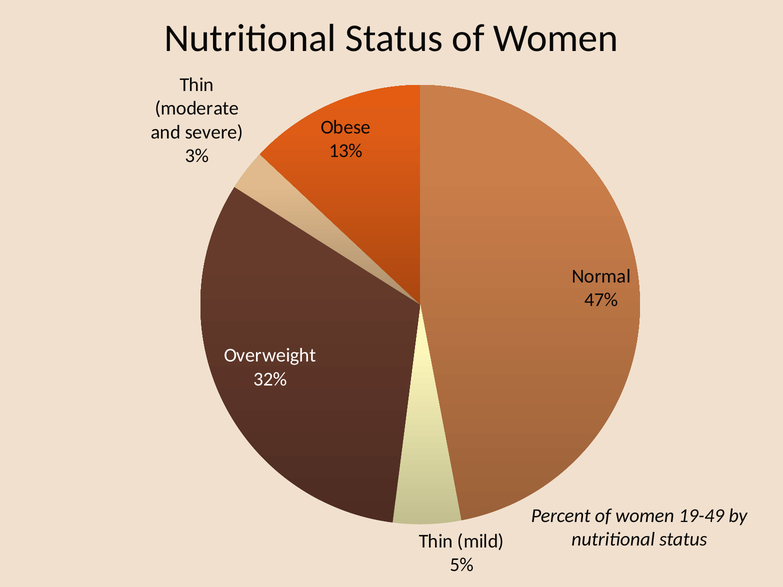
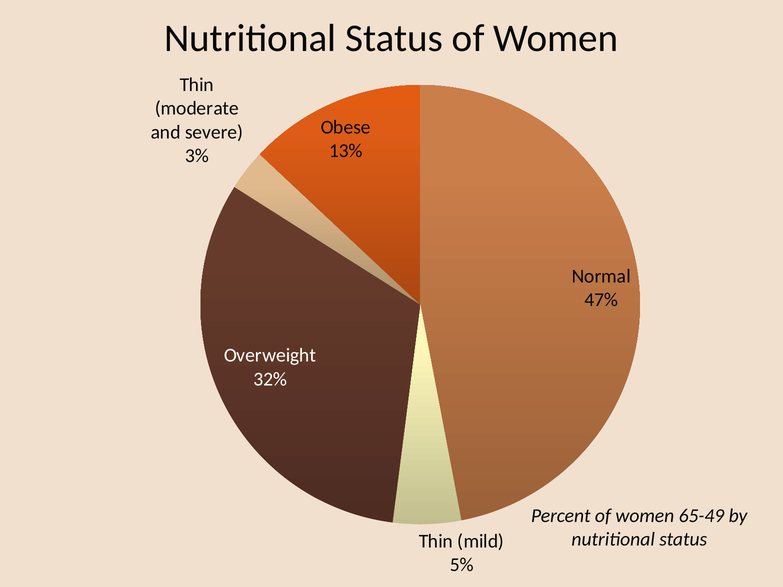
19-49: 19-49 -> 65-49
